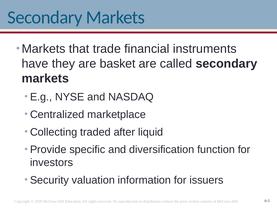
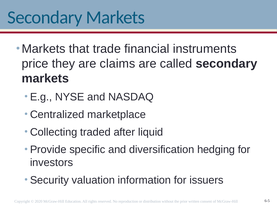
have: have -> price
basket: basket -> claims
function: function -> hedging
